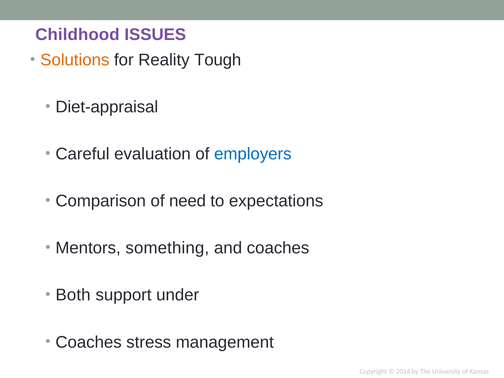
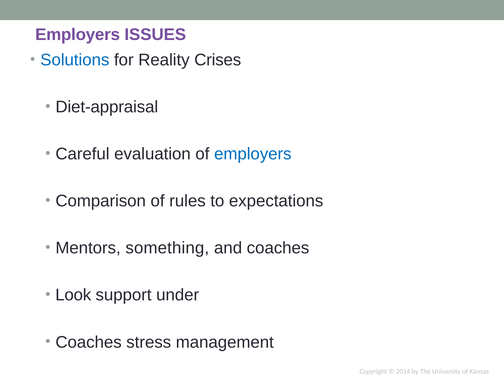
Childhood at (77, 35): Childhood -> Employers
Solutions colour: orange -> blue
Tough: Tough -> Crises
need: need -> rules
Both: Both -> Look
